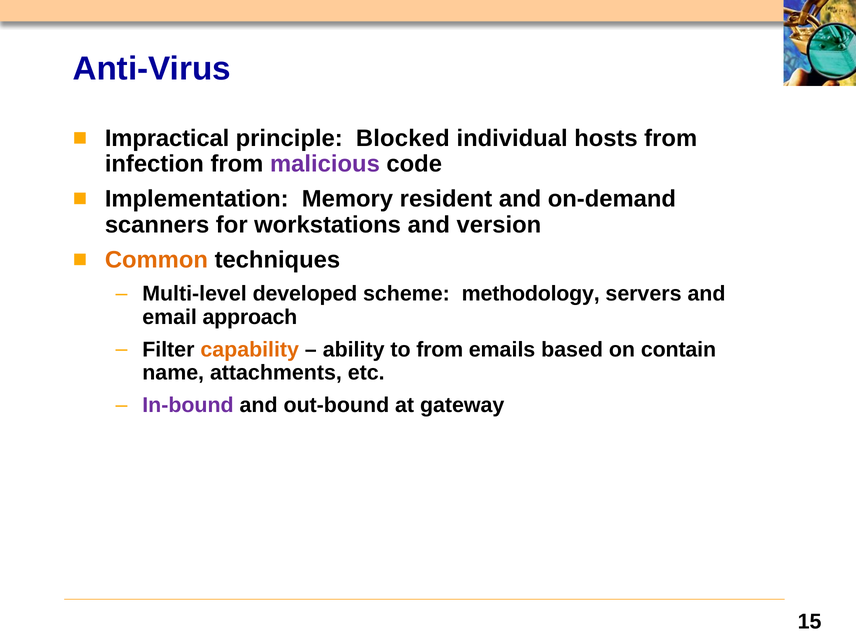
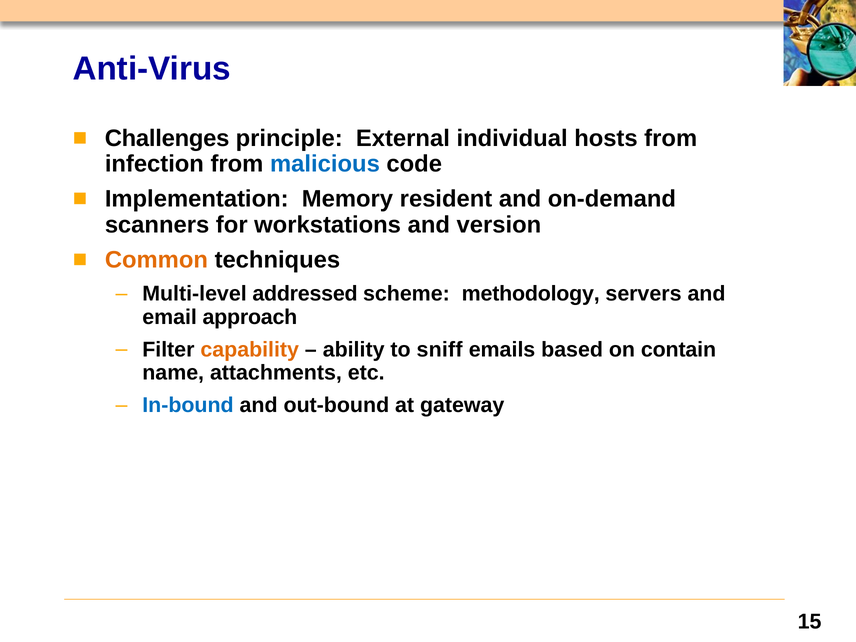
Impractical: Impractical -> Challenges
Blocked: Blocked -> External
malicious colour: purple -> blue
developed: developed -> addressed
to from: from -> sniff
In-bound colour: purple -> blue
